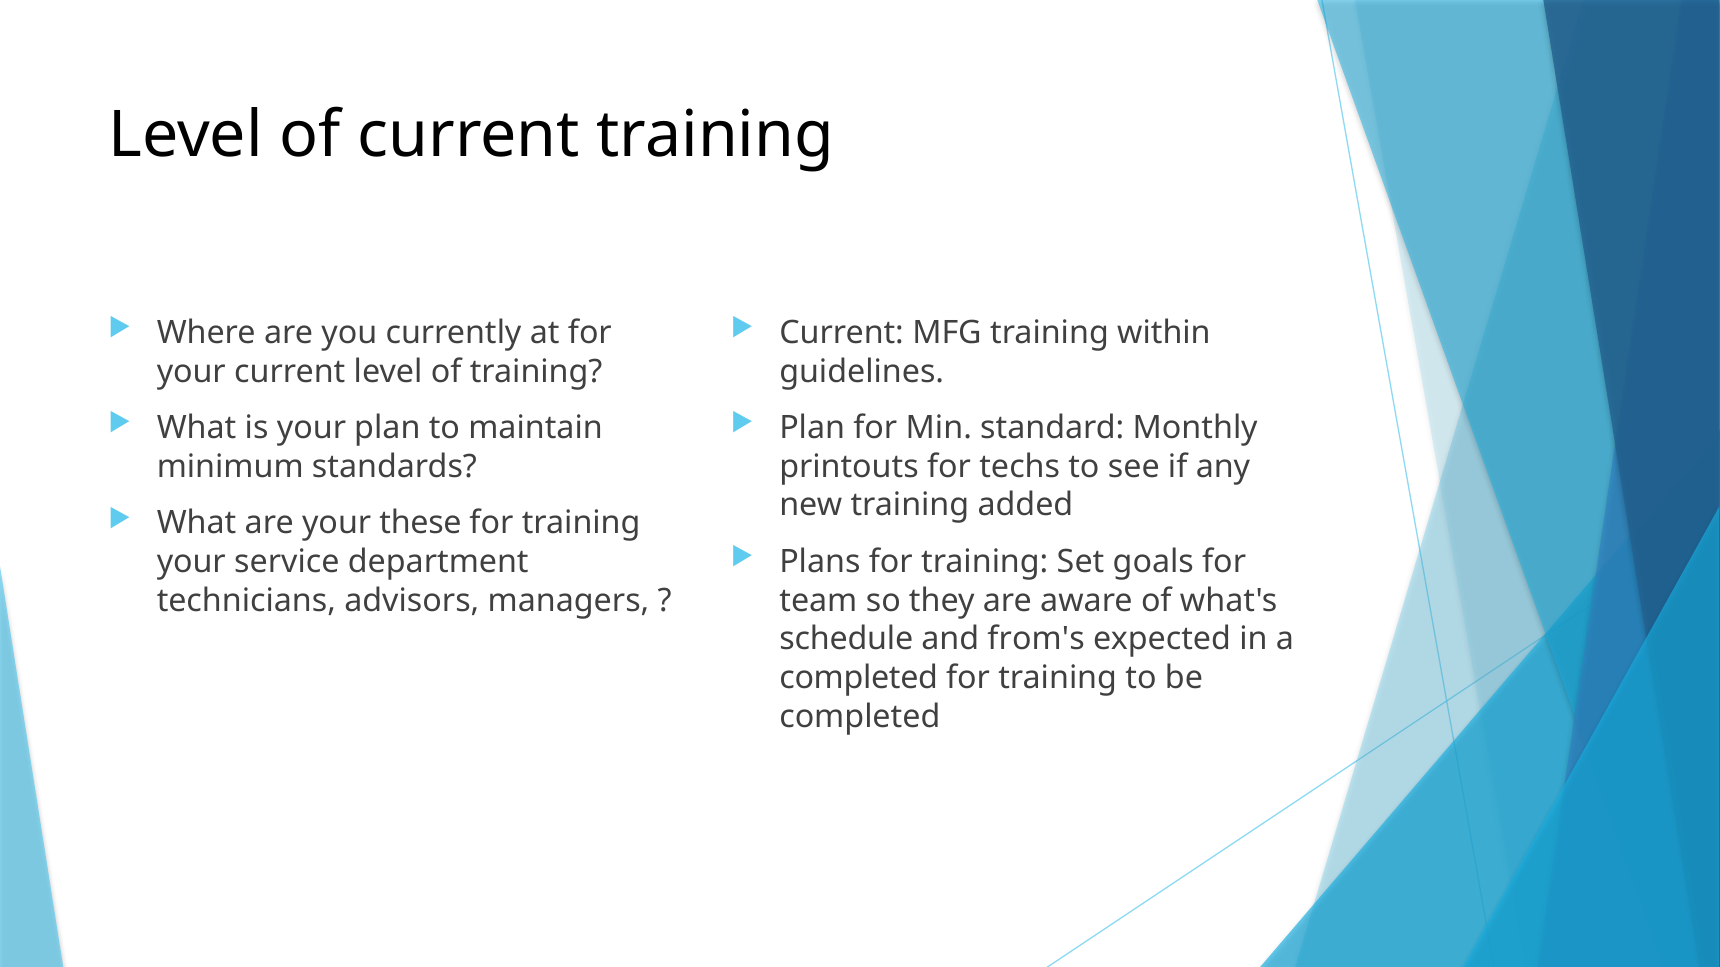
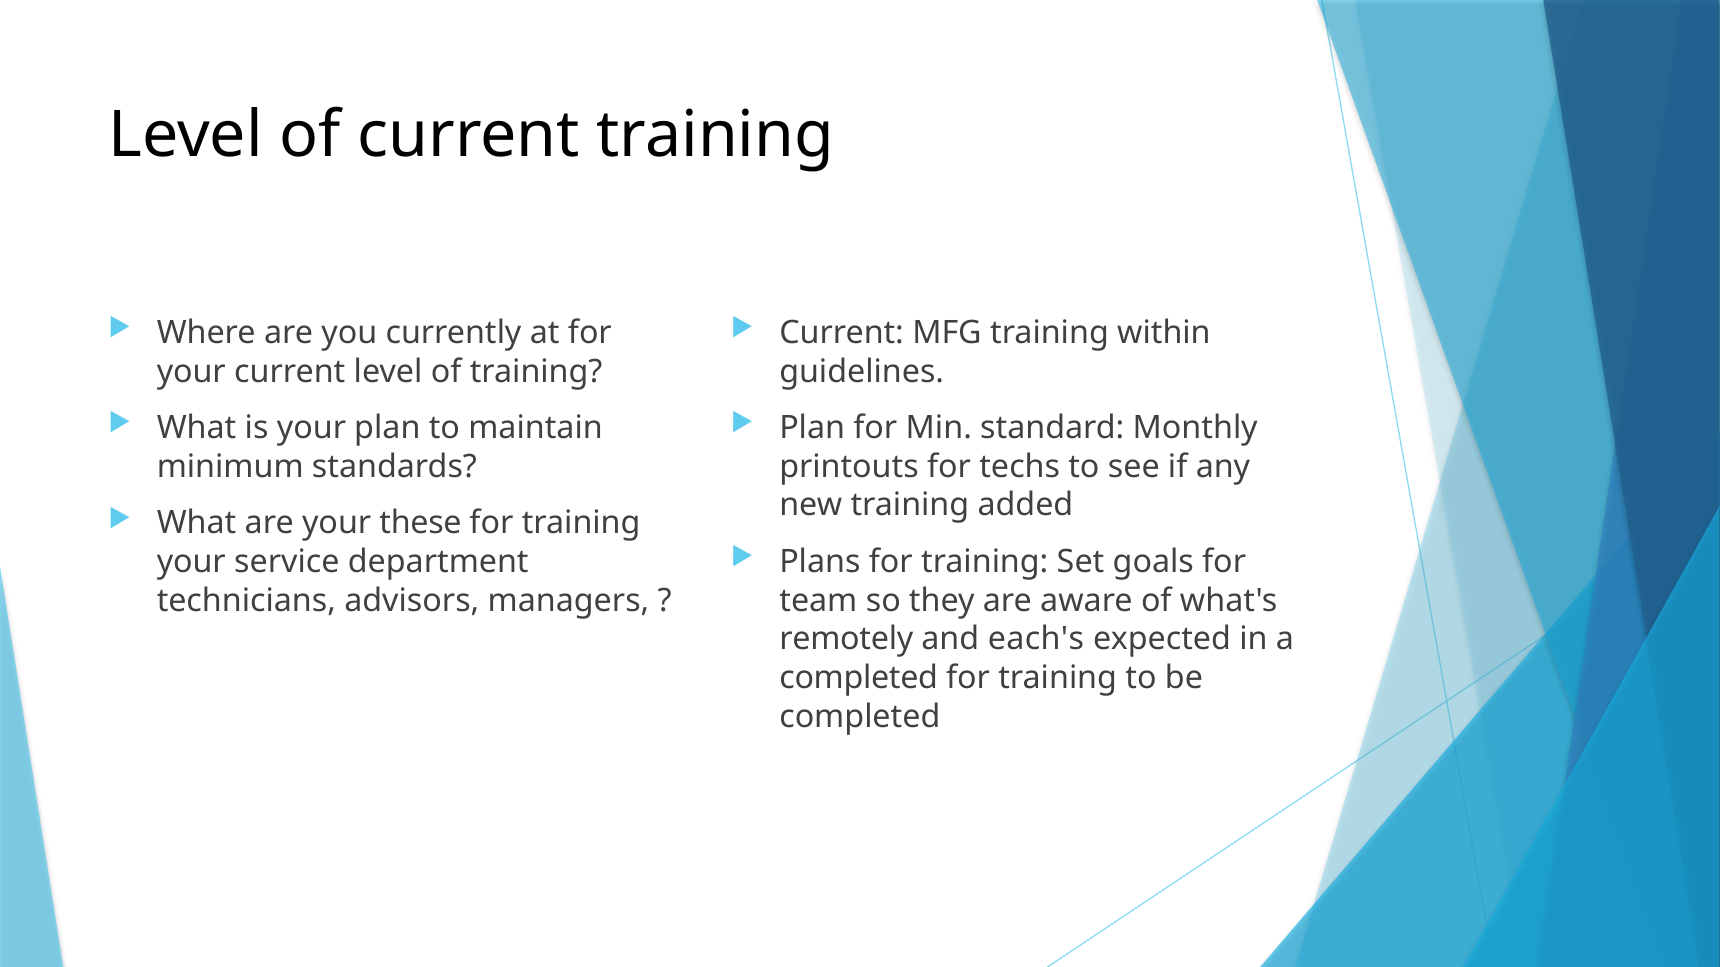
schedule: schedule -> remotely
from's: from's -> each's
